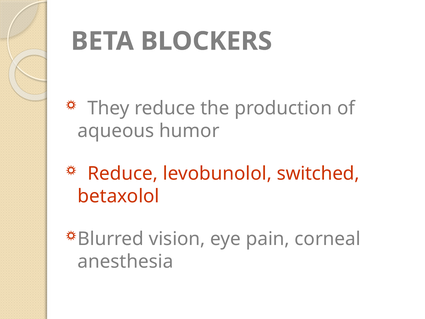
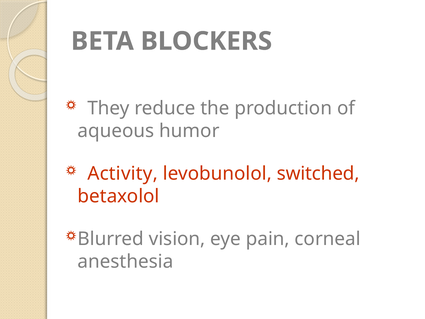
Reduce at (123, 173): Reduce -> Activity
